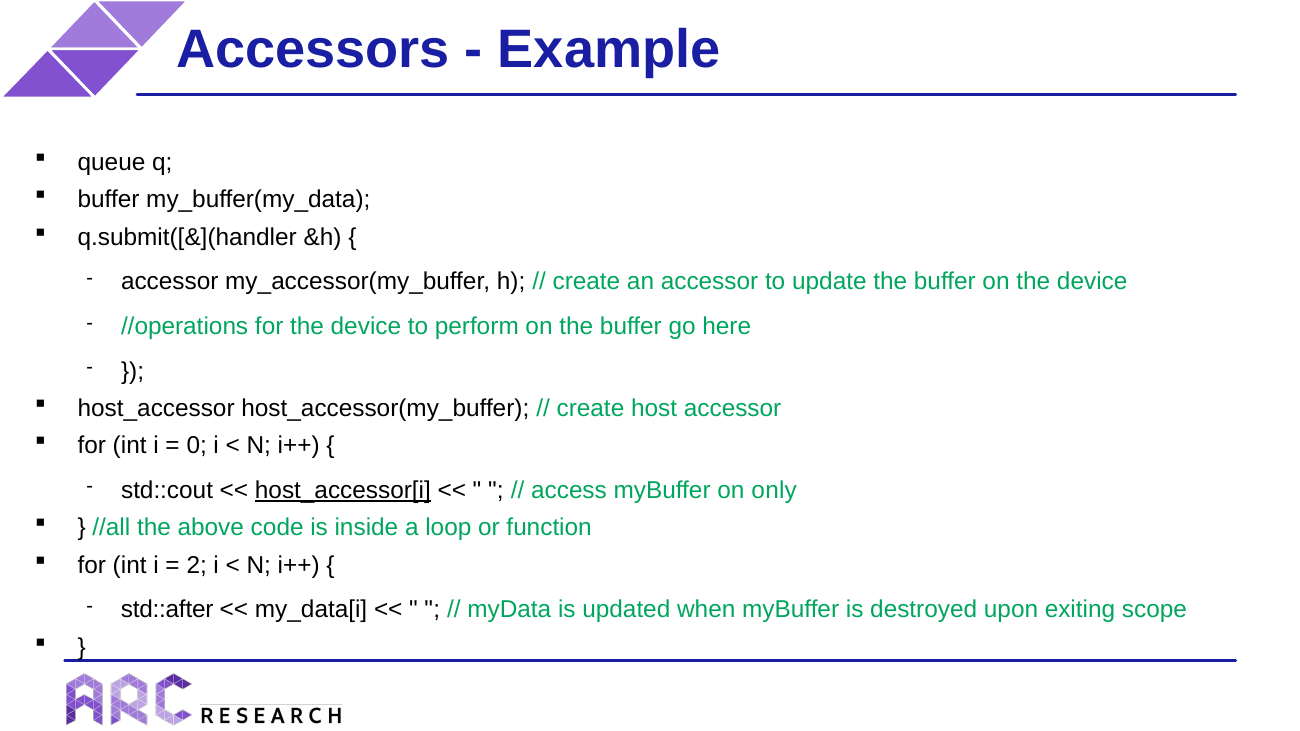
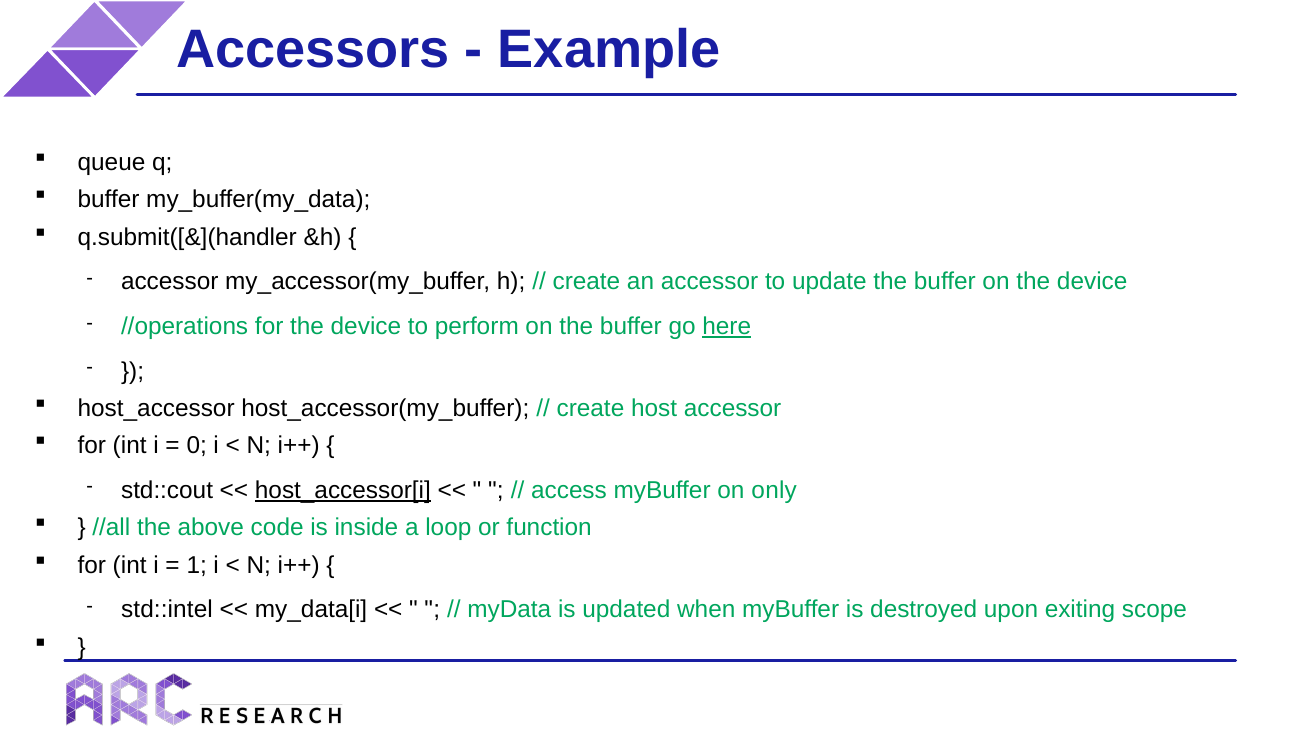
here underline: none -> present
2: 2 -> 1
std::after: std::after -> std::intel
